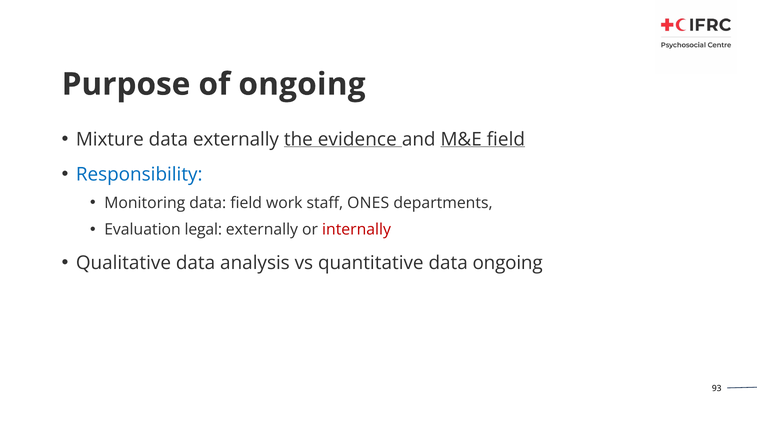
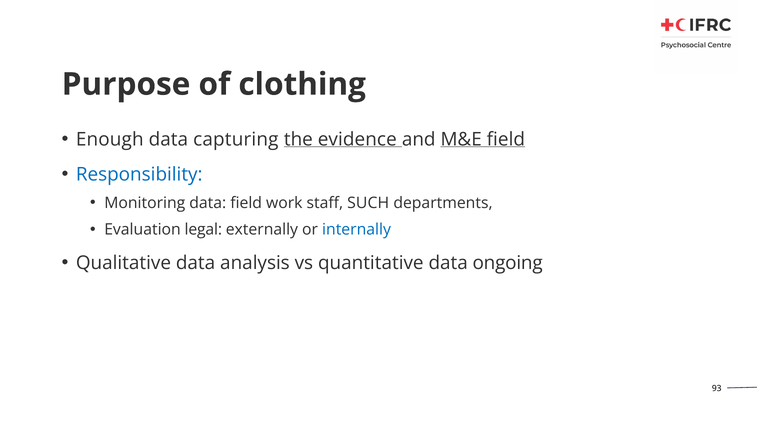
of ongoing: ongoing -> clothing
Mixture: Mixture -> Enough
data externally: externally -> capturing
ONES: ONES -> SUCH
internally colour: red -> blue
